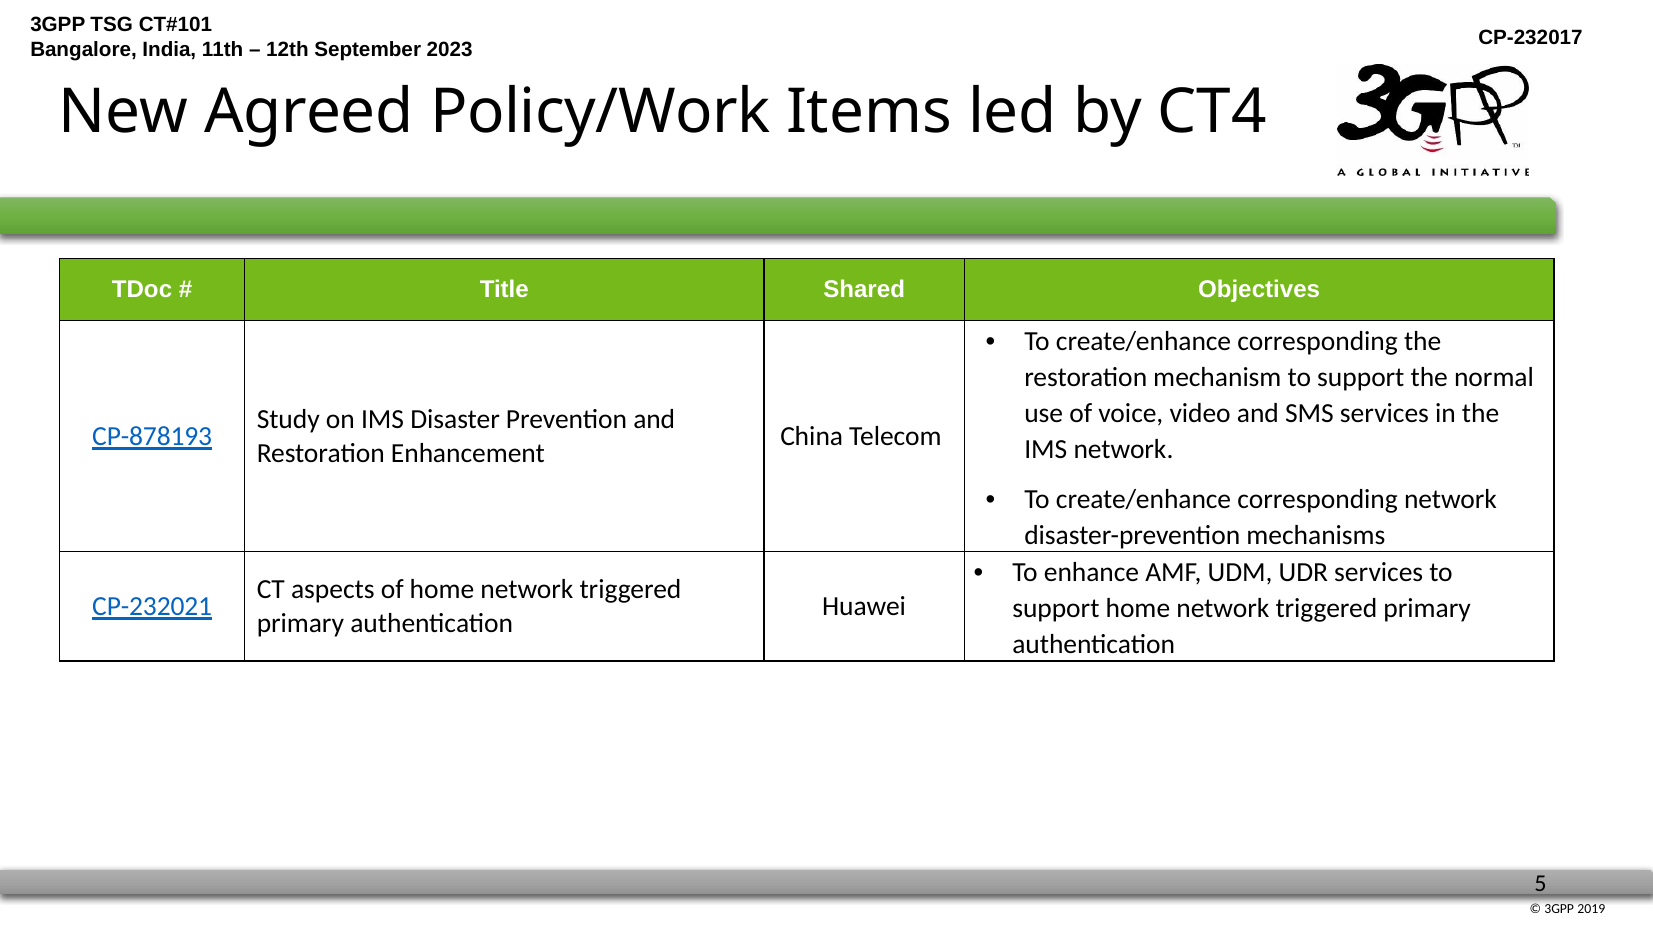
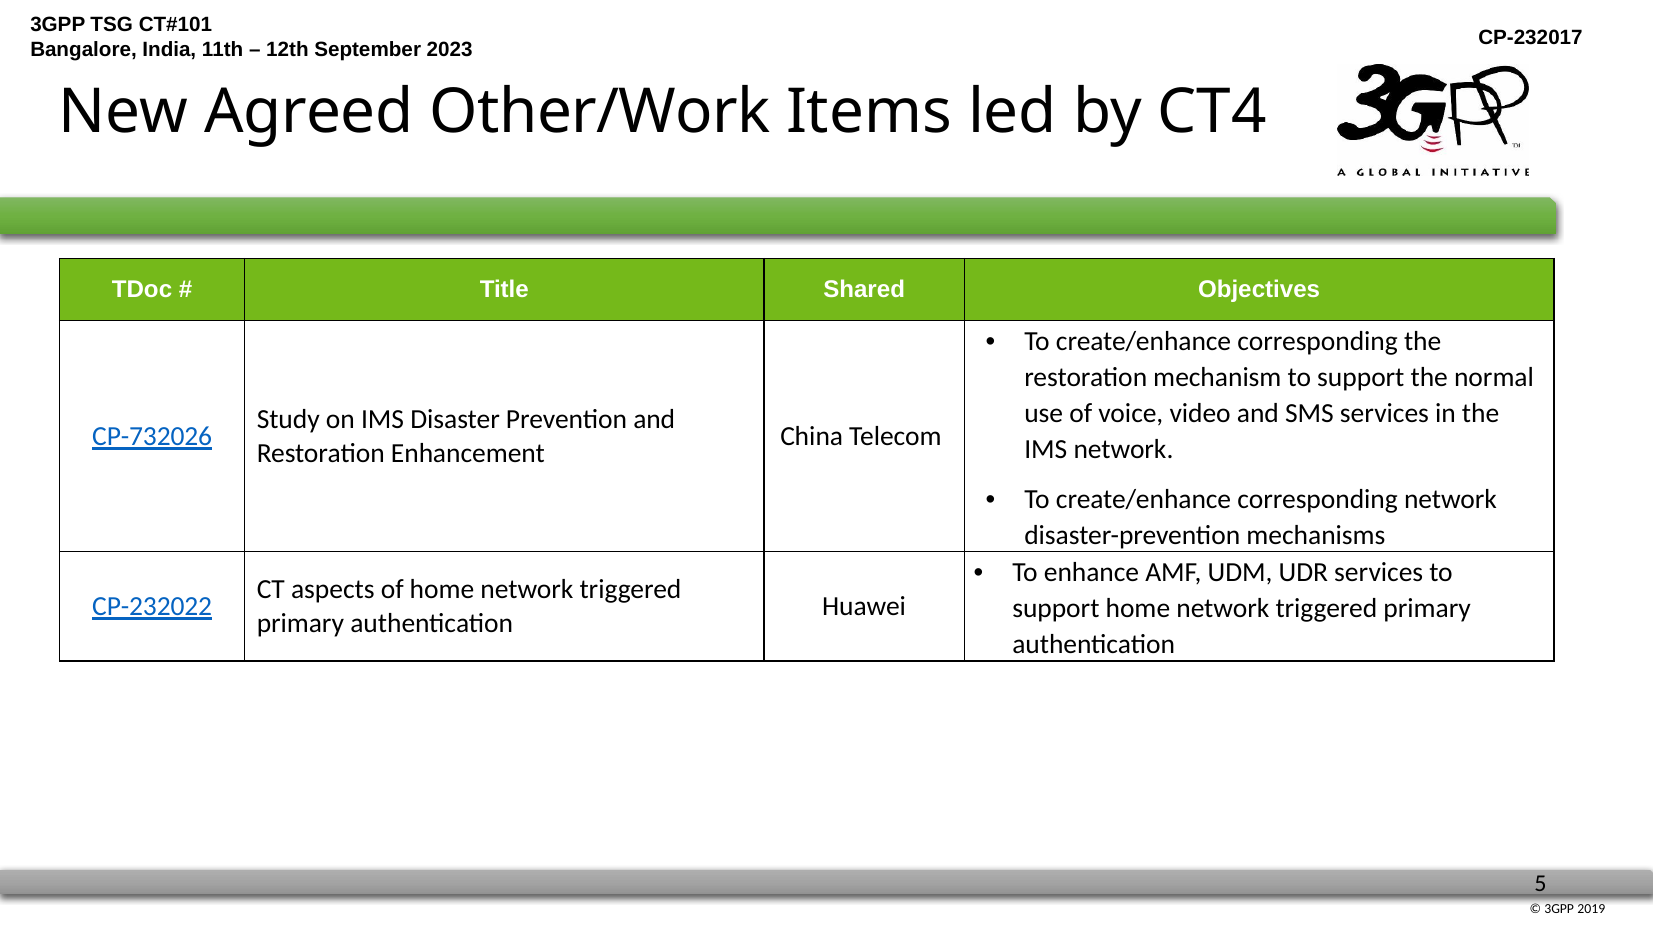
Policy/Work: Policy/Work -> Other/Work
CP-878193: CP-878193 -> CP-732026
CP-232021: CP-232021 -> CP-232022
